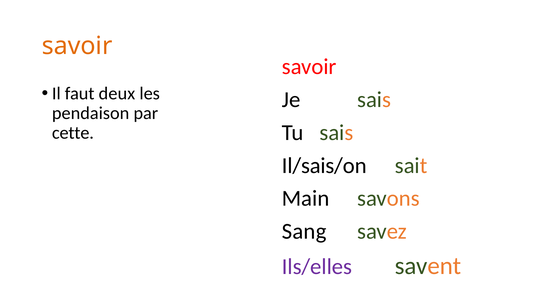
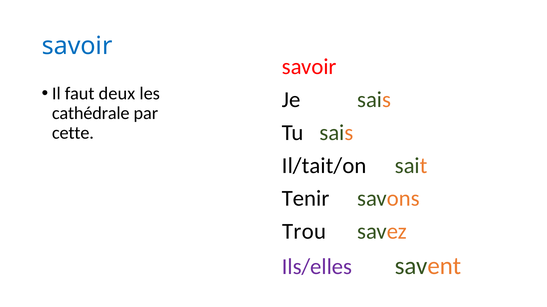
savoir at (77, 46) colour: orange -> blue
pendaison: pendaison -> cathédrale
Il/sais/on: Il/sais/on -> Il/tait/on
Main: Main -> Tenir
Sang: Sang -> Trou
